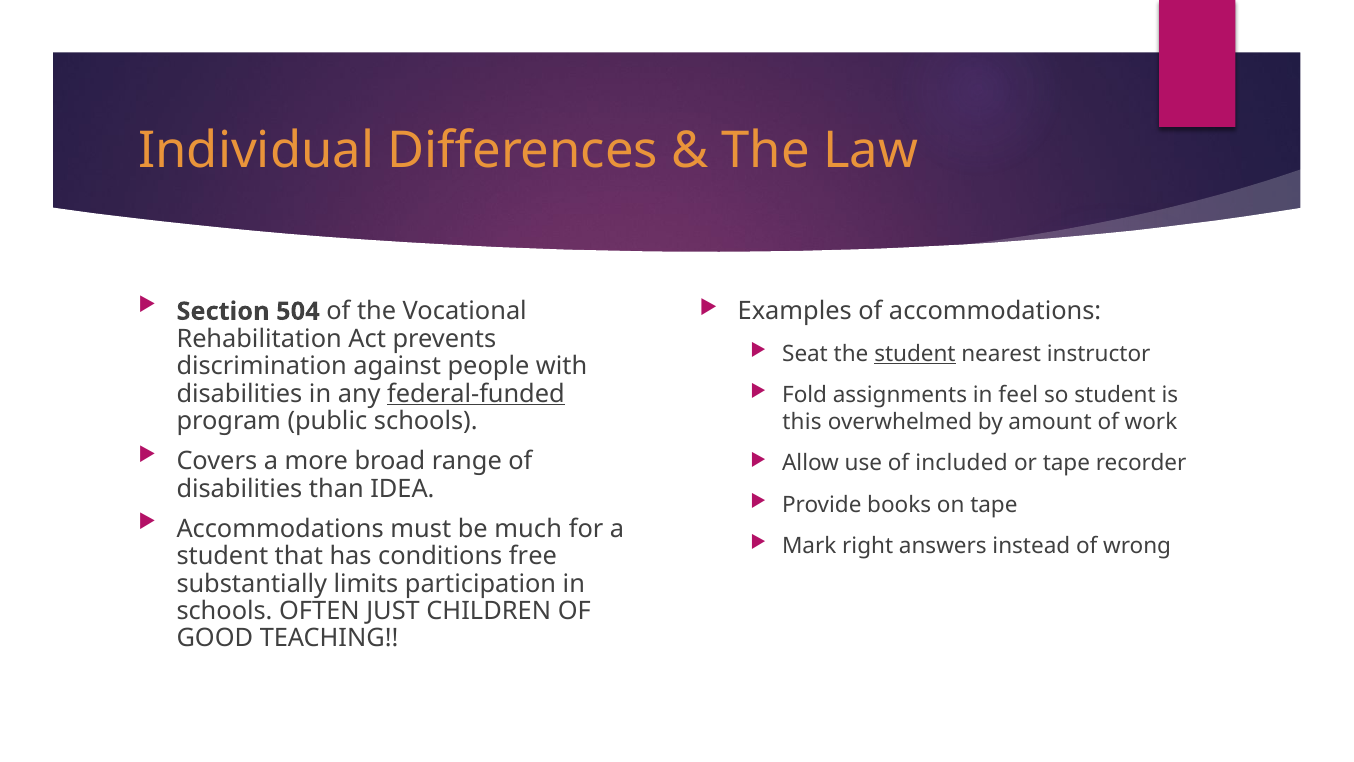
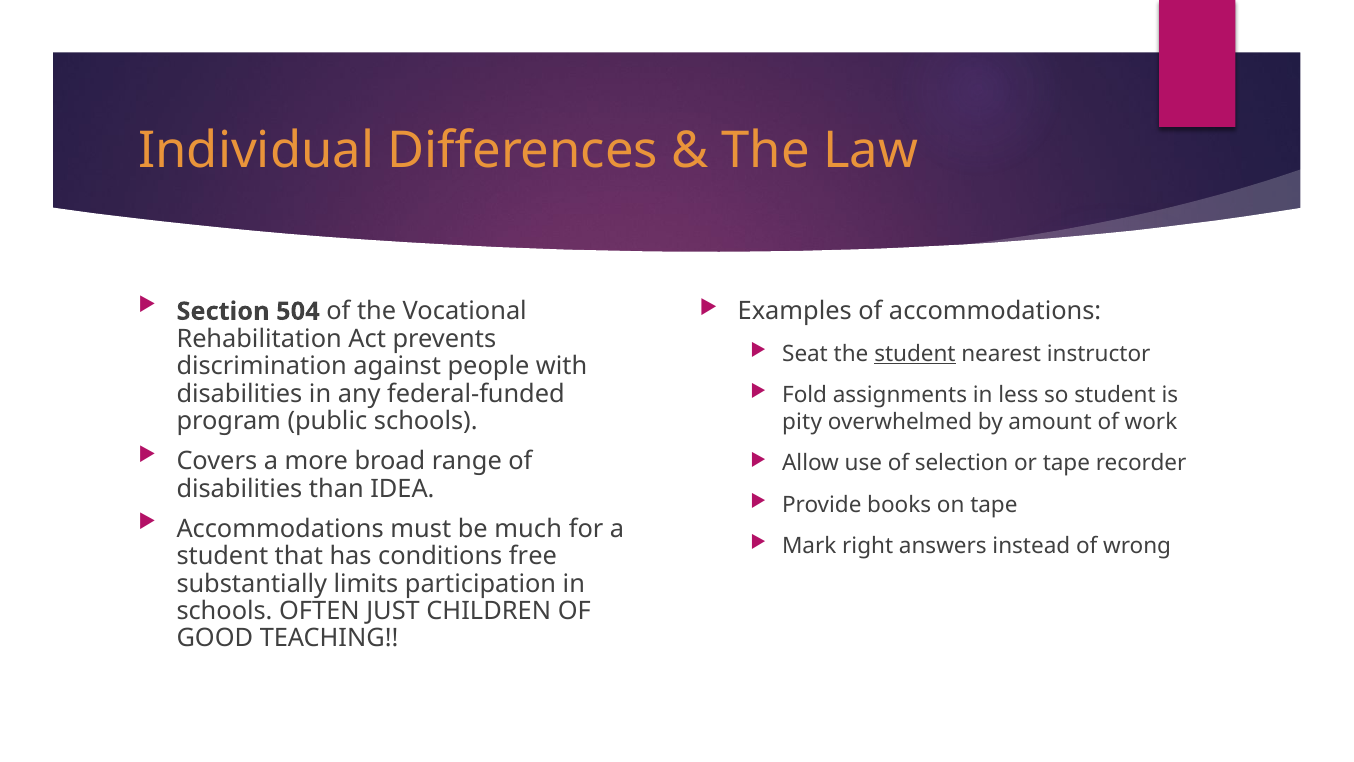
feel: feel -> less
federal-funded underline: present -> none
this: this -> pity
included: included -> selection
